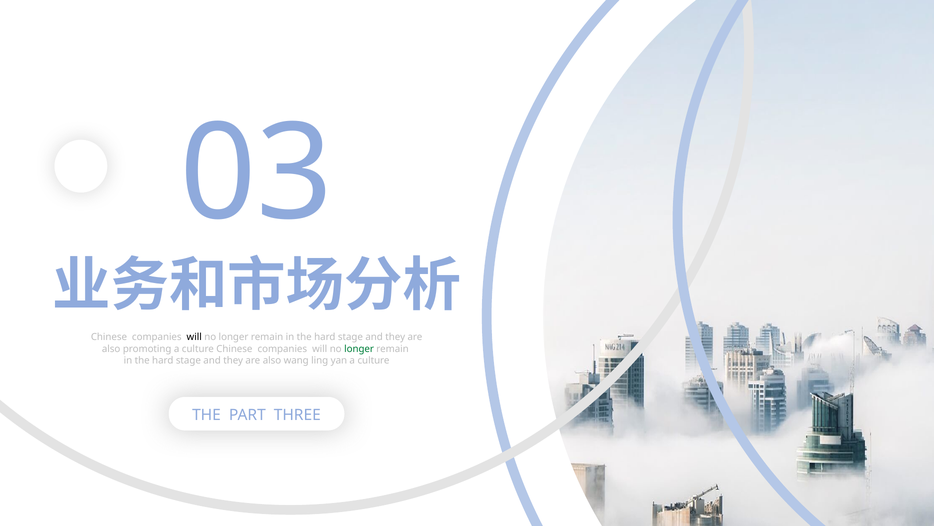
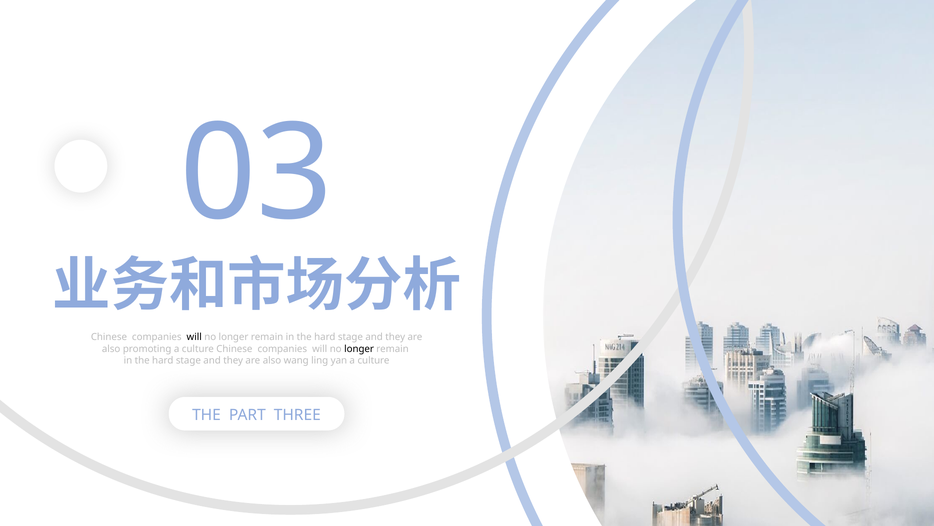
longer at (359, 349) colour: green -> black
